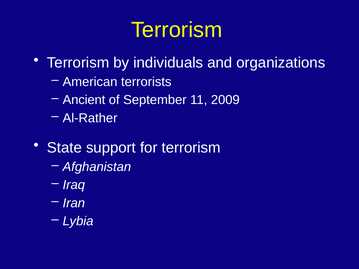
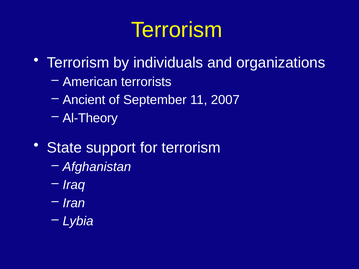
2009: 2009 -> 2007
Al-Rather: Al-Rather -> Al-Theory
